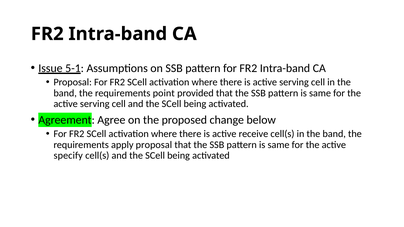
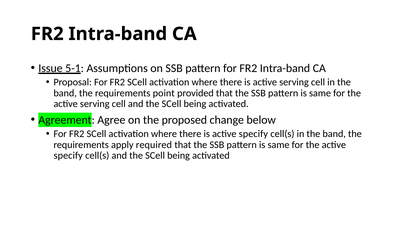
is active receive: receive -> specify
apply proposal: proposal -> required
